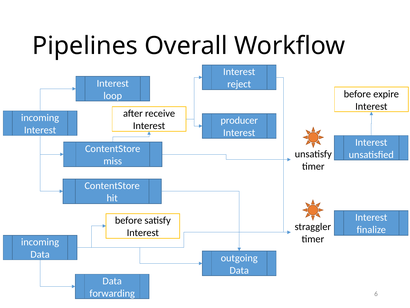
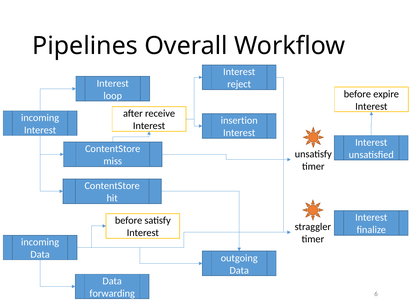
producer: producer -> insertion
